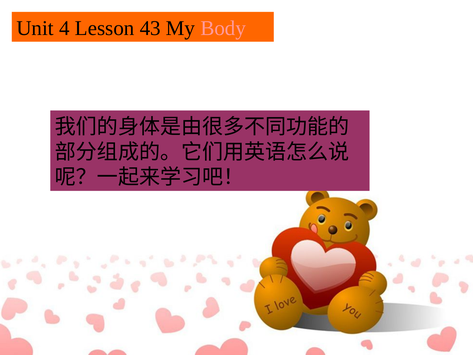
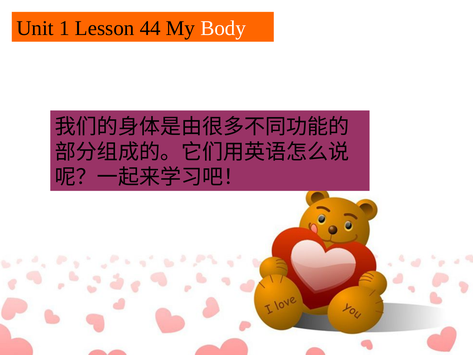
4: 4 -> 1
43: 43 -> 44
Body colour: pink -> white
